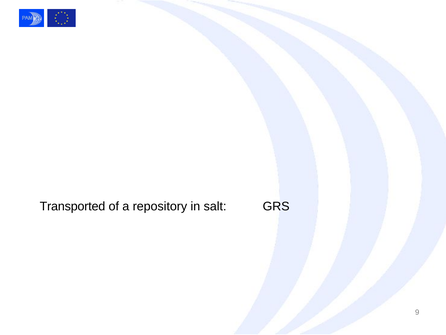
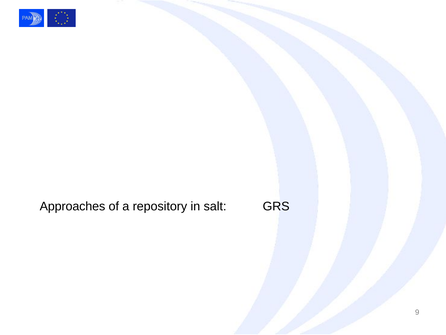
Transported: Transported -> Approaches
